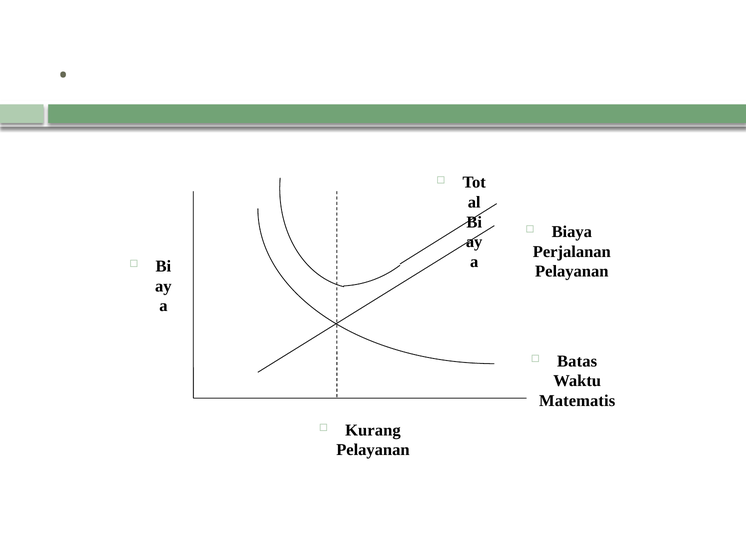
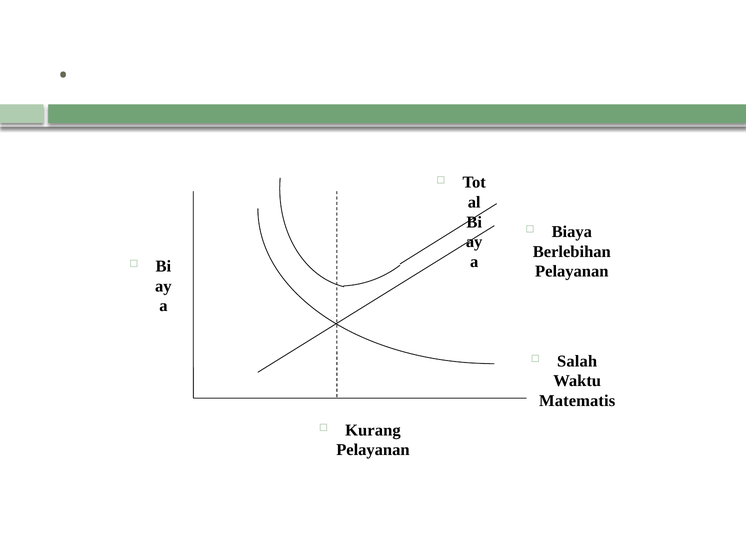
Perjalanan: Perjalanan -> Berlebihan
Batas: Batas -> Salah
